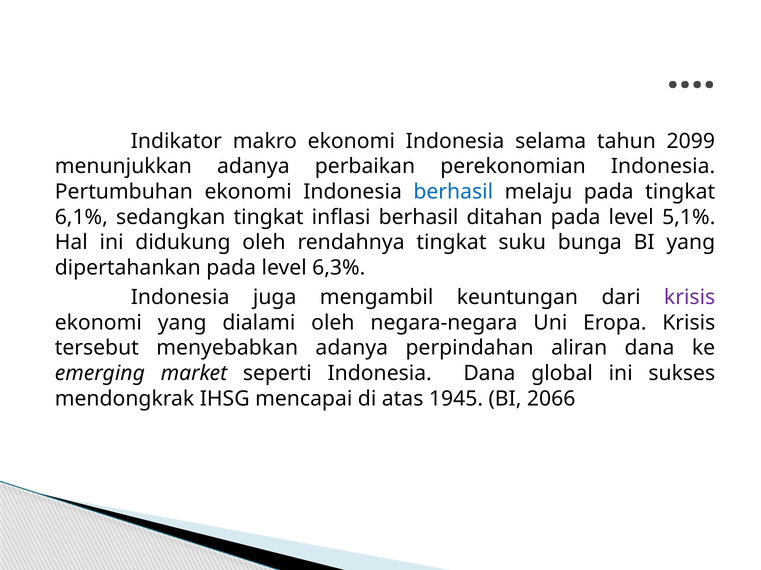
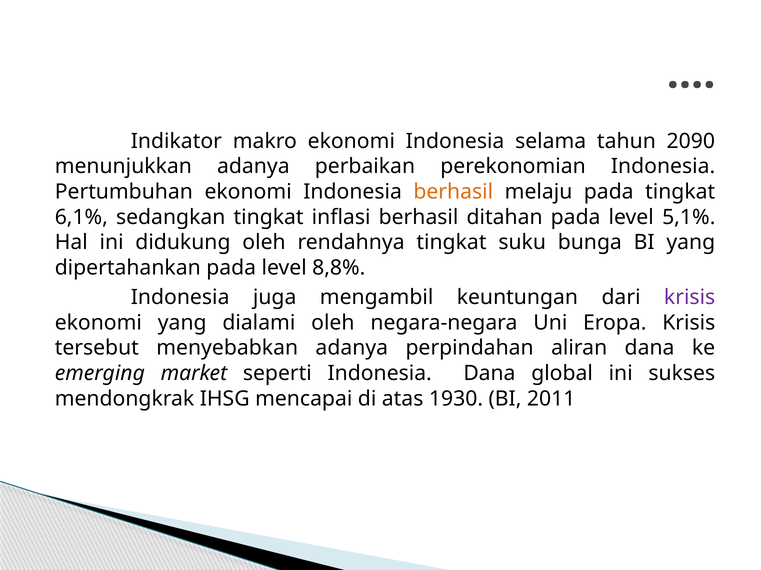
2099: 2099 -> 2090
berhasil at (453, 192) colour: blue -> orange
6,3%: 6,3% -> 8,8%
1945: 1945 -> 1930
2066: 2066 -> 2011
